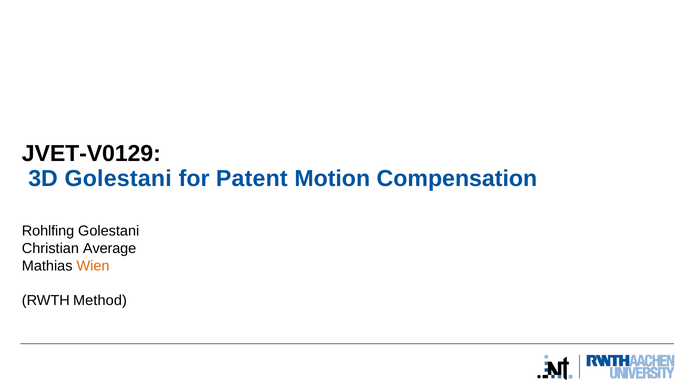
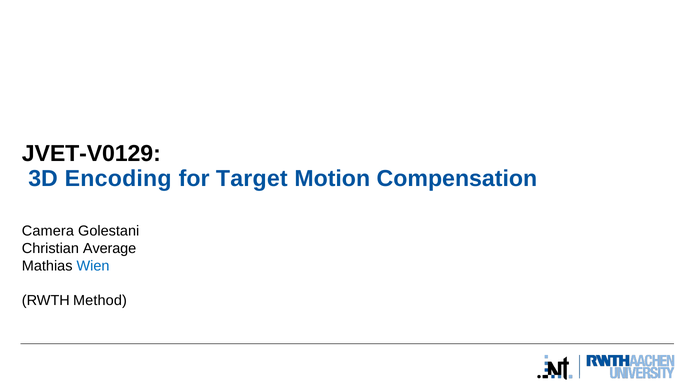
3D Golestani: Golestani -> Encoding
Patent: Patent -> Target
Rohlfing: Rohlfing -> Camera
Wien colour: orange -> blue
